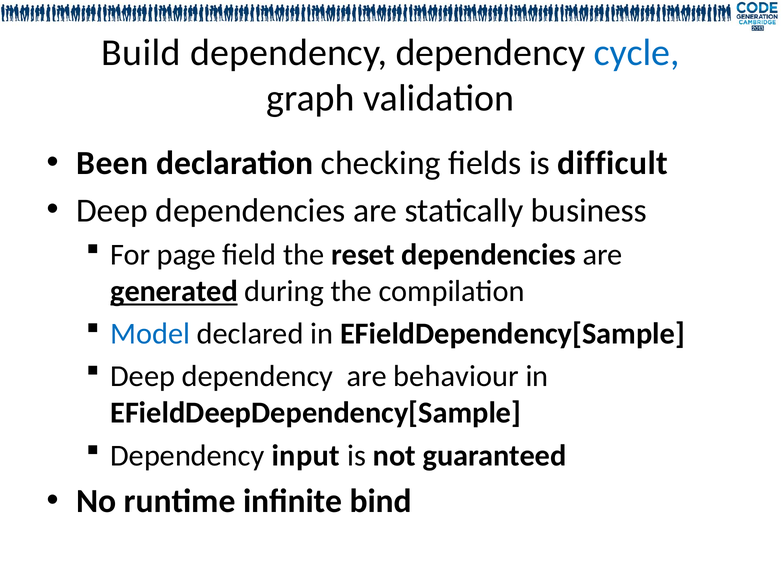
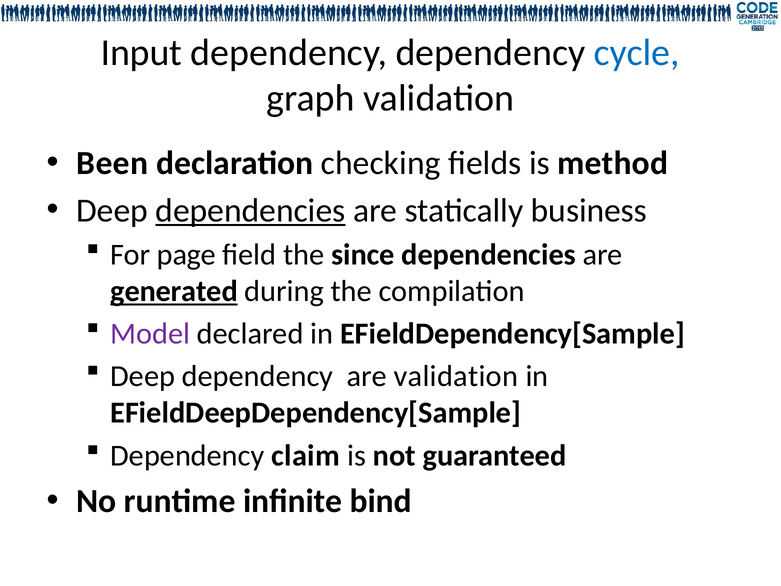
Build: Build -> Input
difficult: difficult -> method
dependencies at (250, 210) underline: none -> present
reset: reset -> since
Model colour: blue -> purple
are behaviour: behaviour -> validation
input: input -> claim
